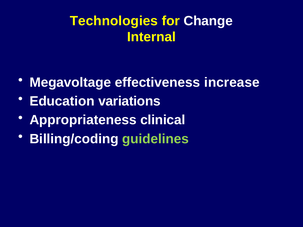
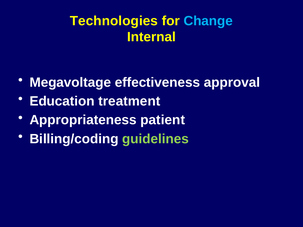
Change colour: white -> light blue
increase: increase -> approval
variations: variations -> treatment
clinical: clinical -> patient
